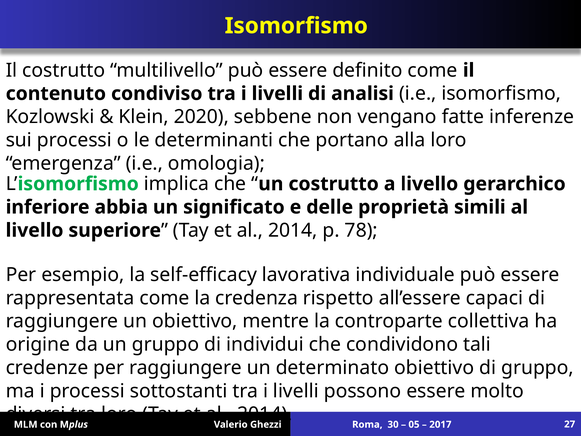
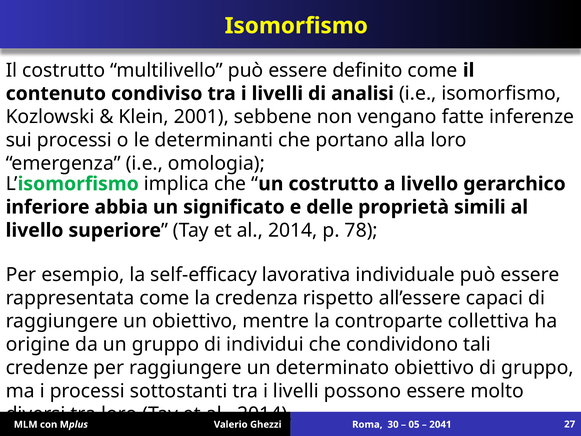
2020: 2020 -> 2001
2017: 2017 -> 2041
